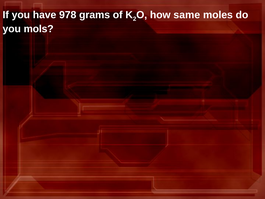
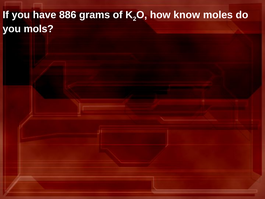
978: 978 -> 886
same: same -> know
